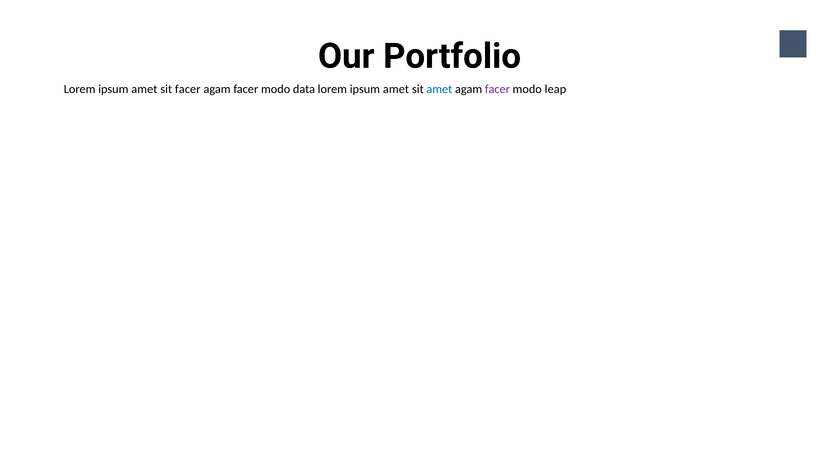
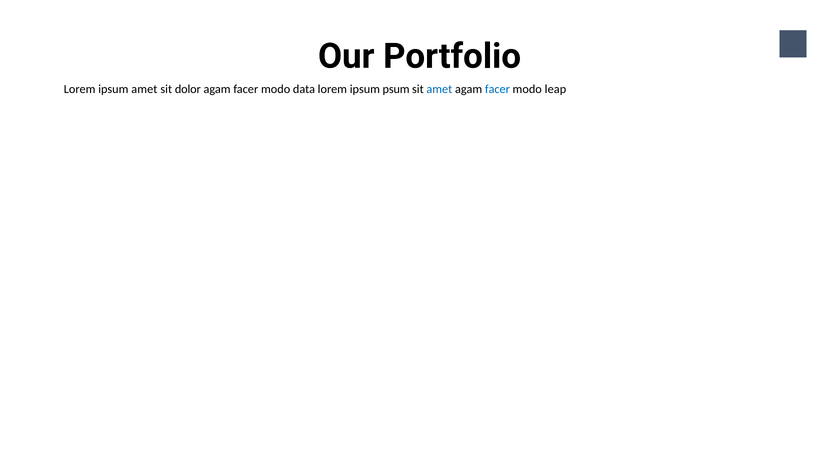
sit facer: facer -> dolor
data lorem ipsum amet: amet -> psum
facer at (497, 89) colour: purple -> blue
